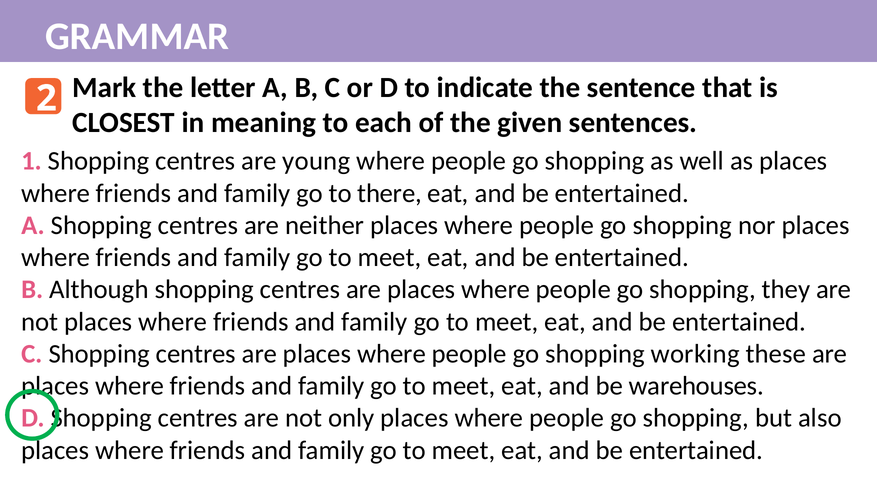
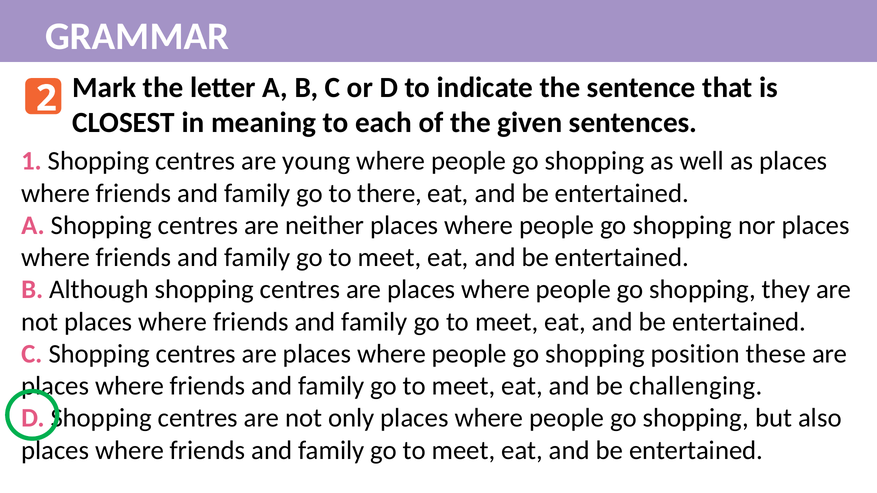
working: working -> position
warehouses: warehouses -> challenging
